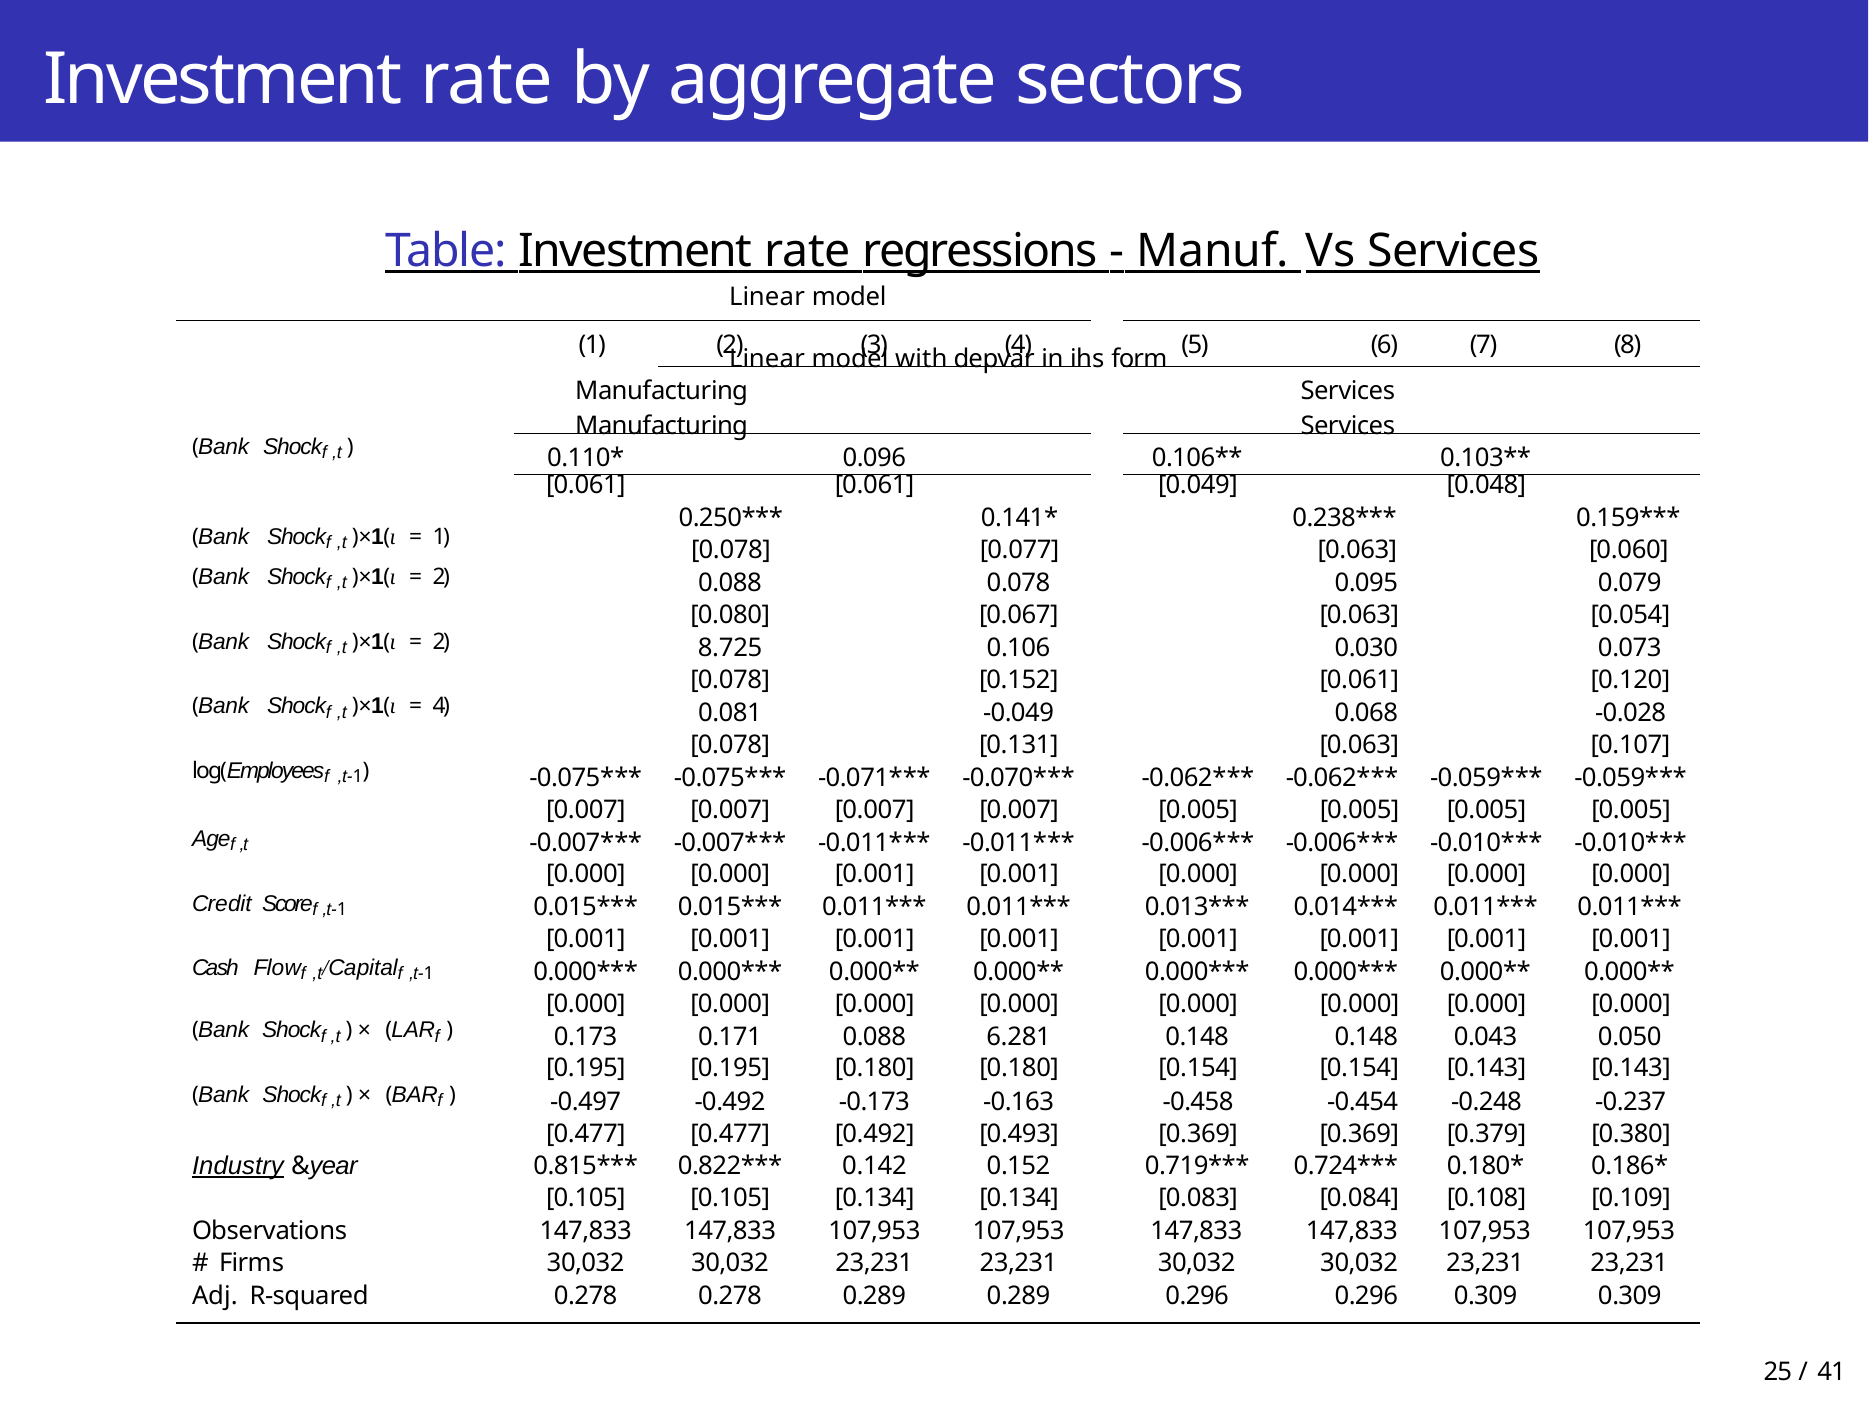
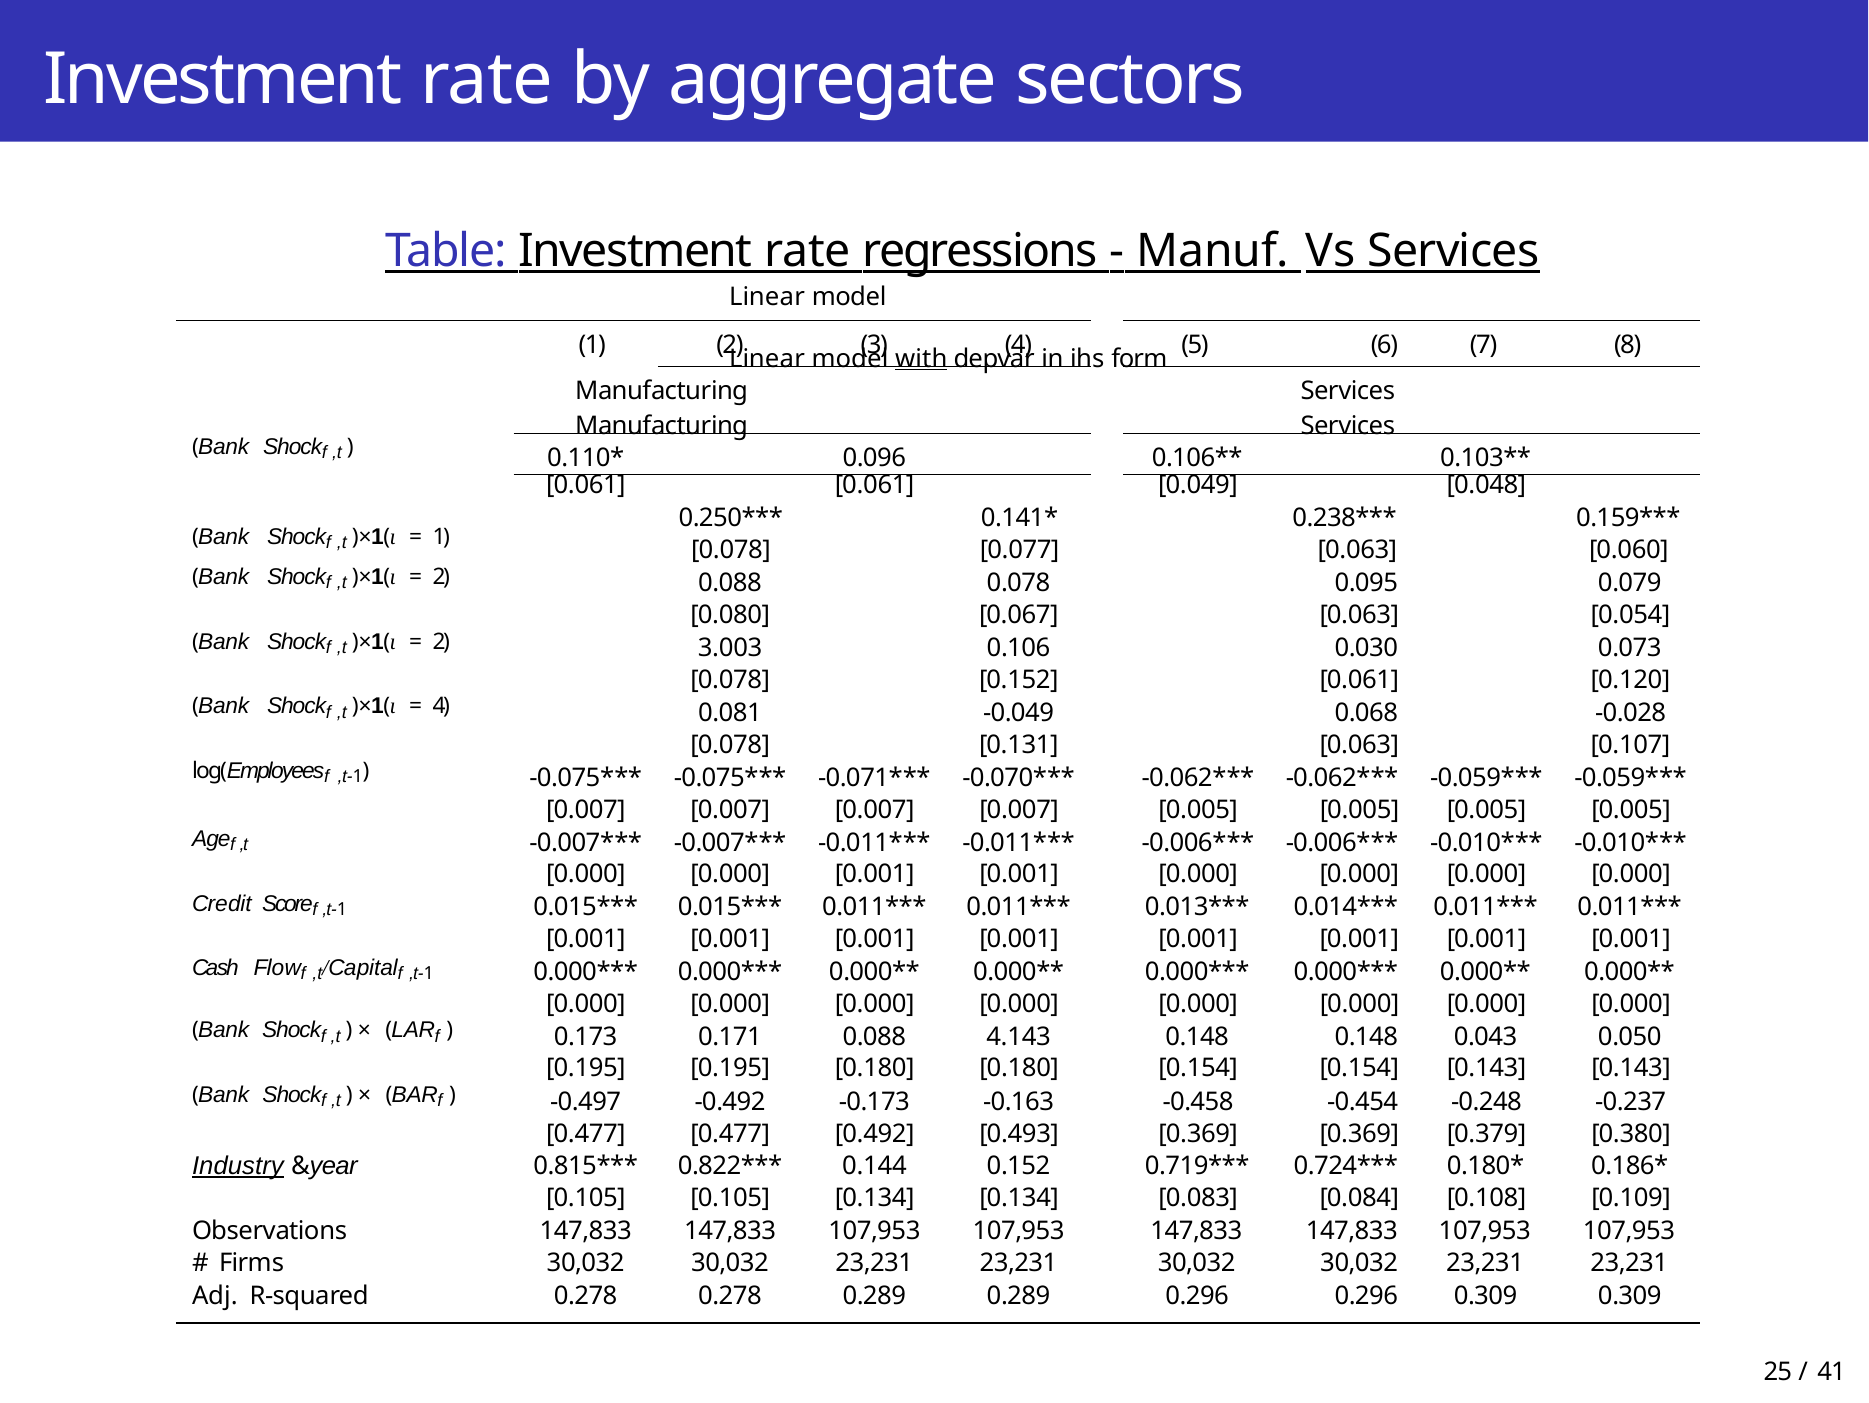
with underline: none -> present
8.725: 8.725 -> 3.003
6.281: 6.281 -> 4.143
0.142: 0.142 -> 0.144
